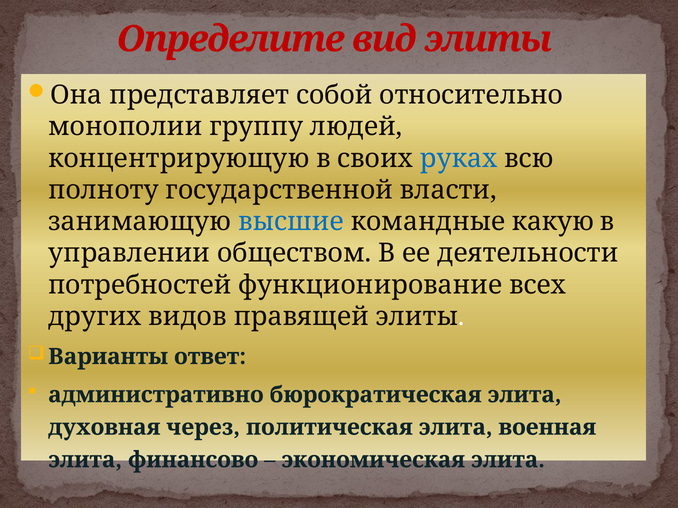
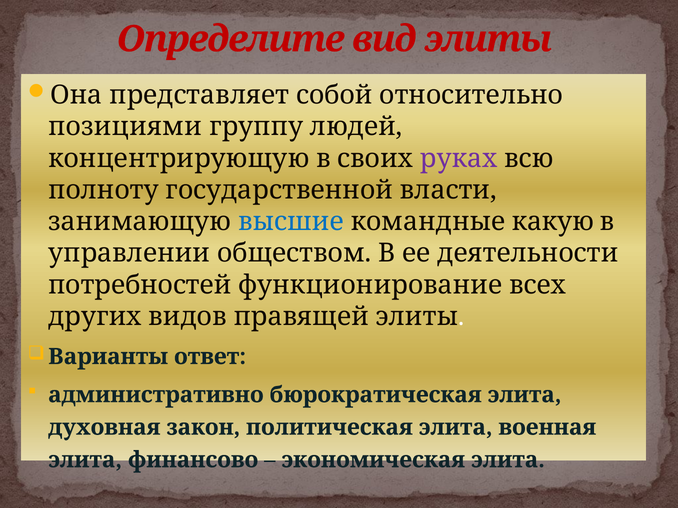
монополии: монополии -> позициями
руках colour: blue -> purple
через: через -> закон
